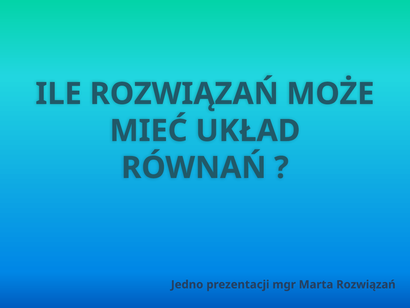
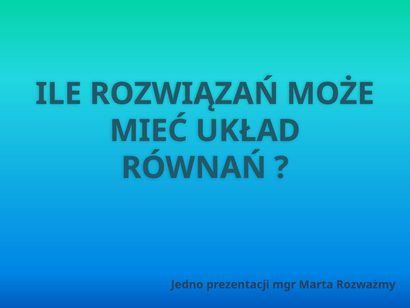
Marta Rozwiązań: Rozwiązań -> Rozważmy
